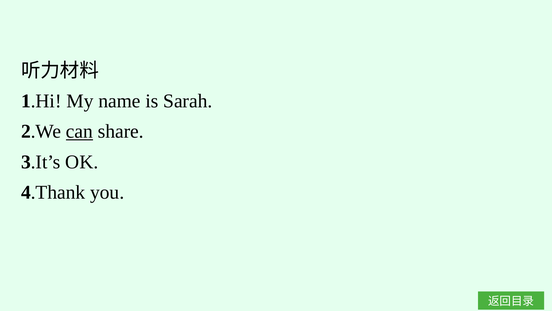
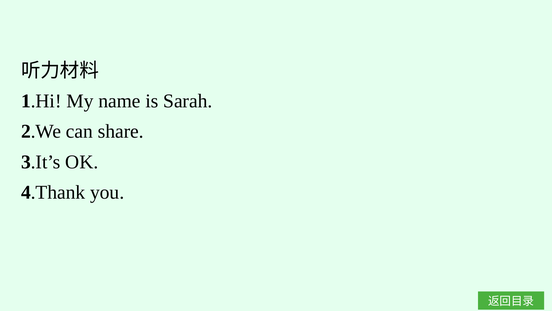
can underline: present -> none
